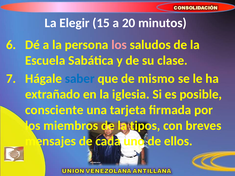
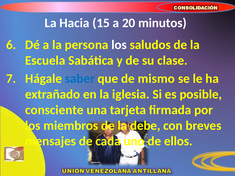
Elegir: Elegir -> Hacia
los at (119, 45) colour: pink -> white
tipos: tipos -> debe
